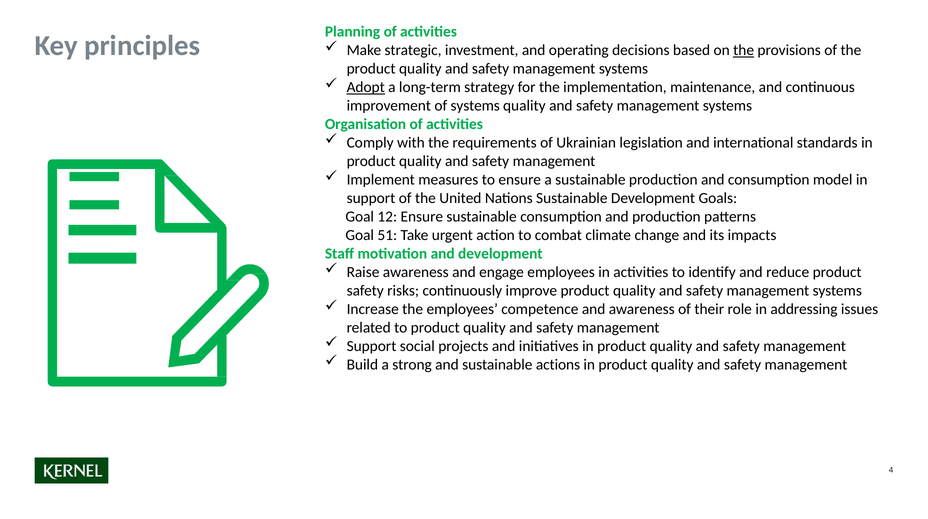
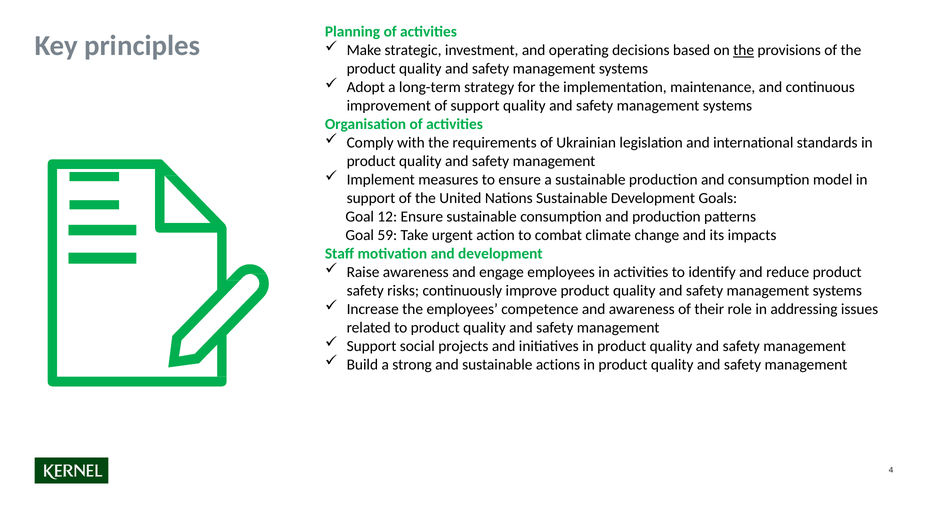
Adopt underline: present -> none
of systems: systems -> support
51: 51 -> 59
